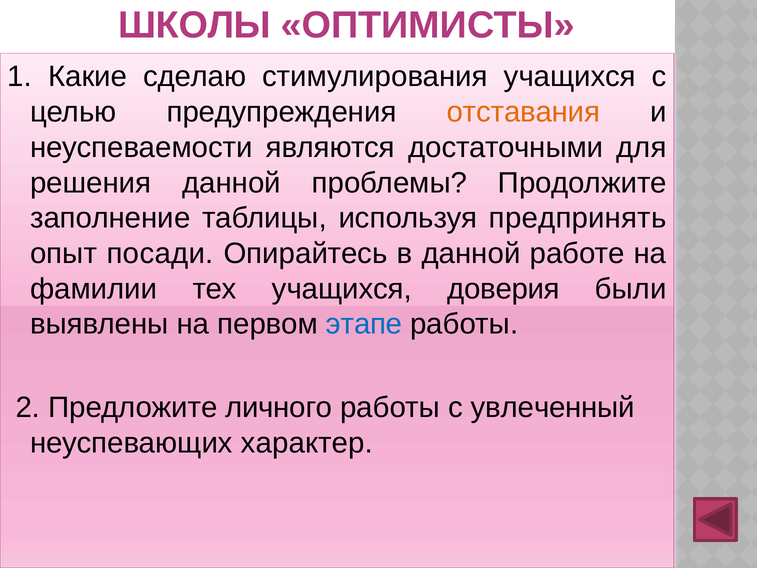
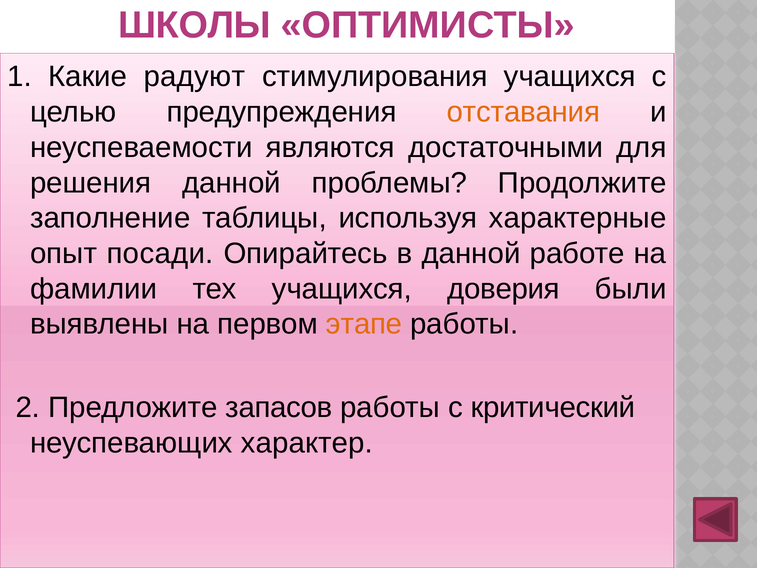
сделаю: сделаю -> радуют
предпринять: предпринять -> характерные
этапе colour: blue -> orange
личного: личного -> запасов
увлеченный: увлеченный -> критический
